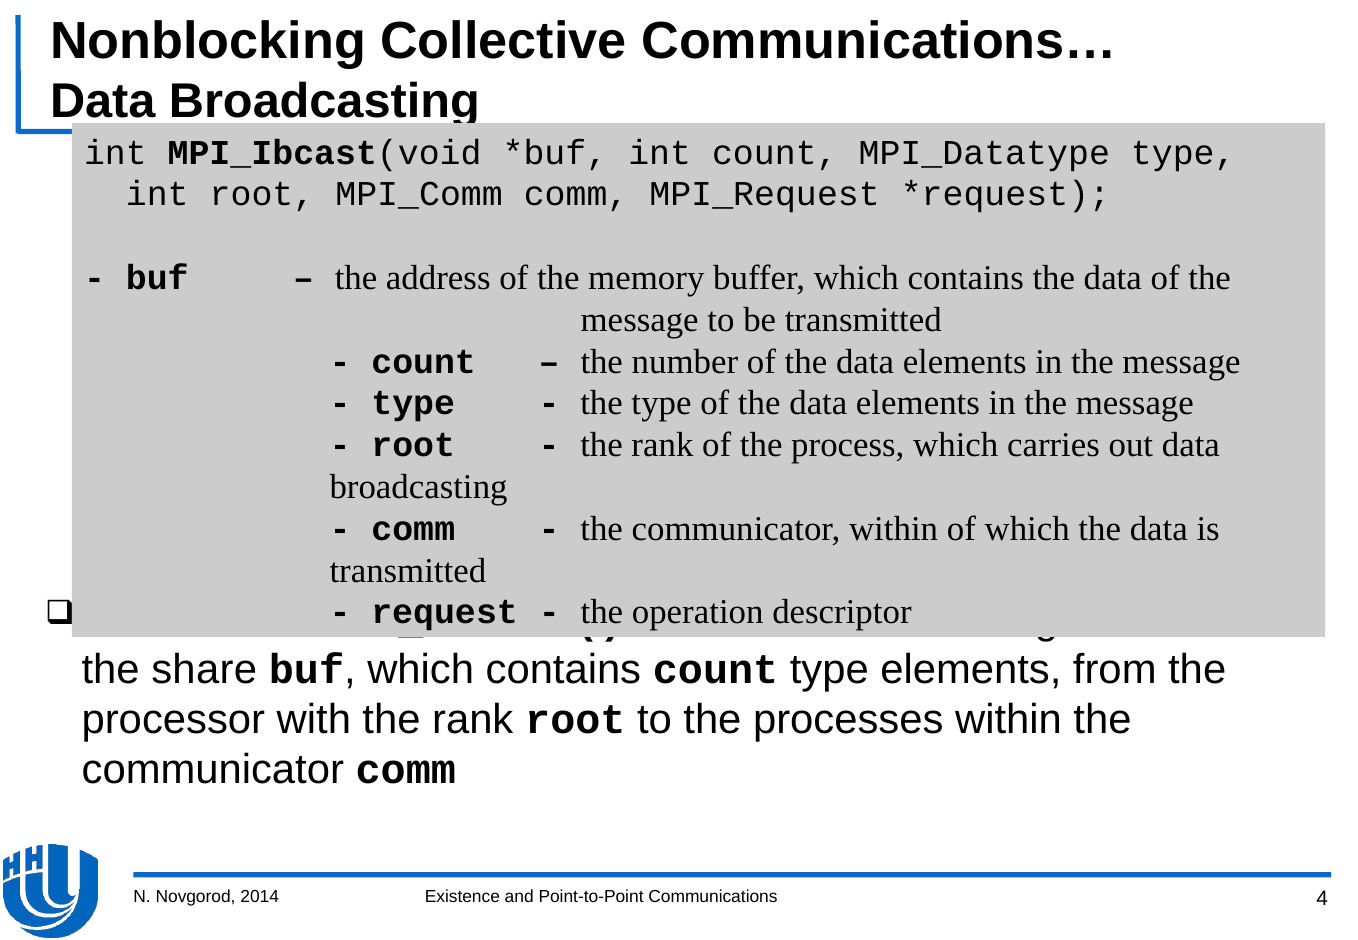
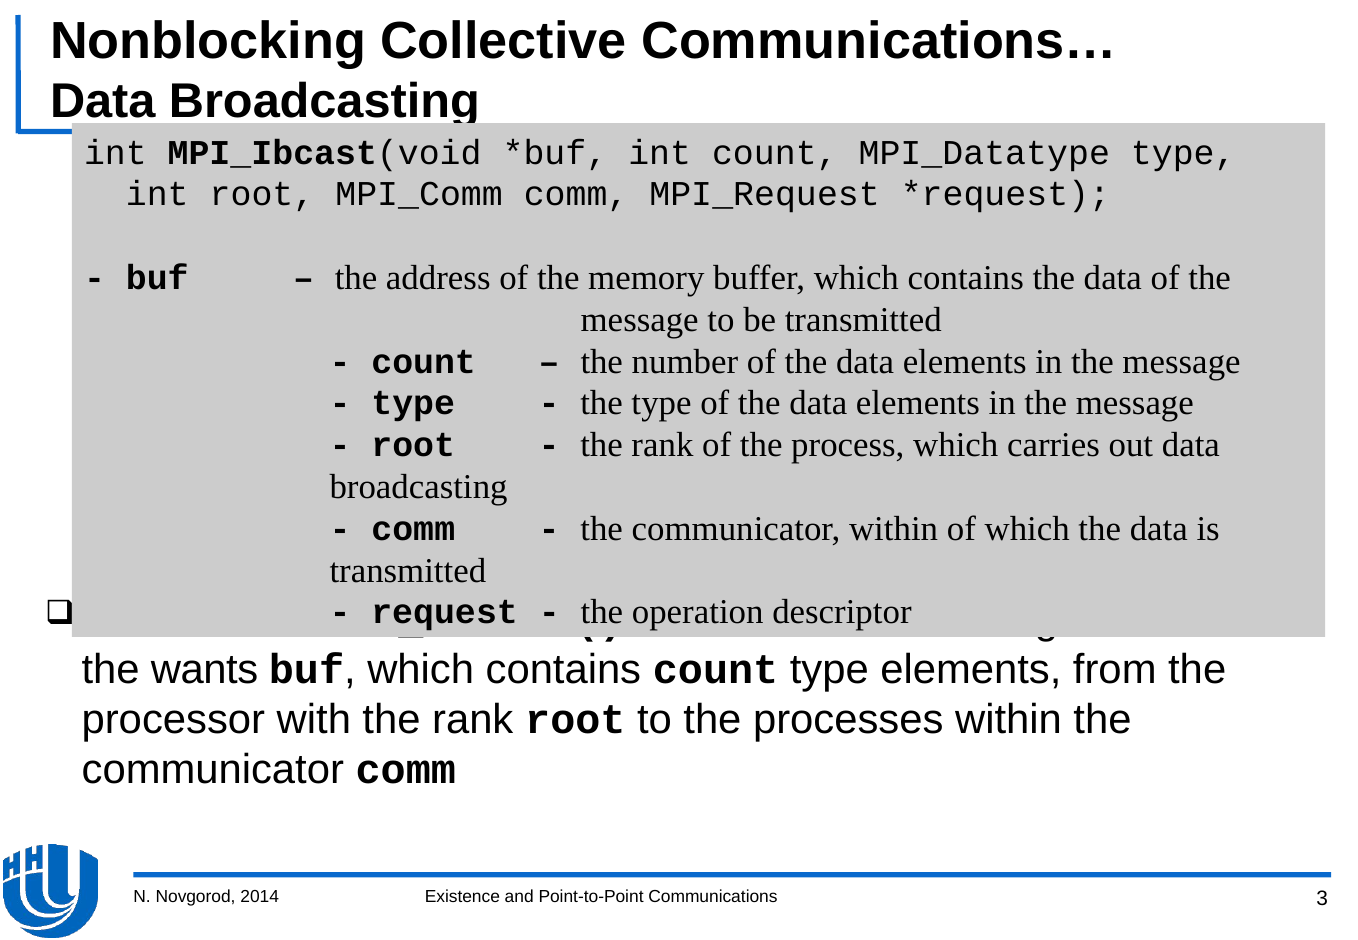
share: share -> wants
4: 4 -> 3
